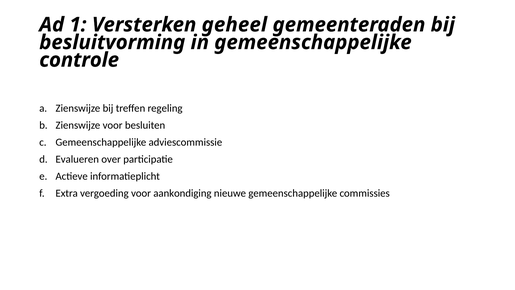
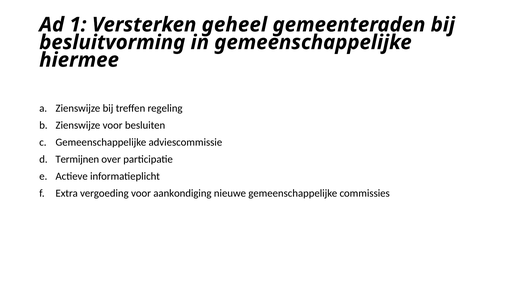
controle: controle -> hiermee
Evalueren: Evalueren -> Termijnen
